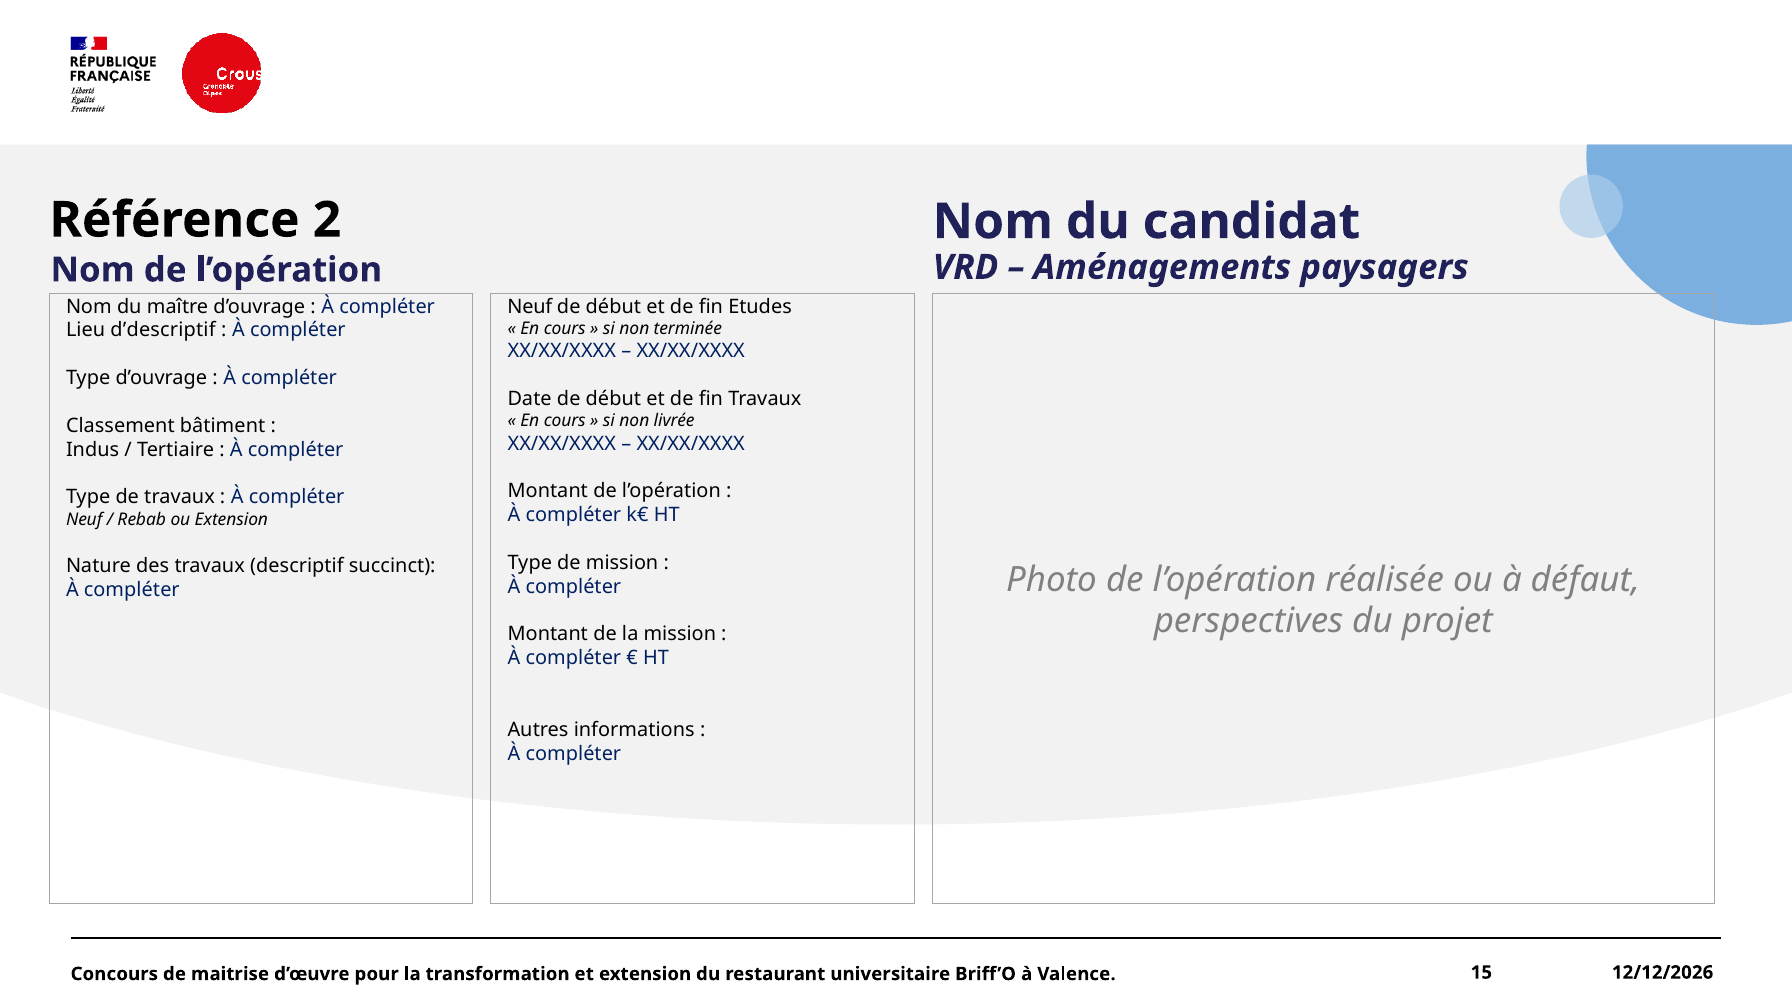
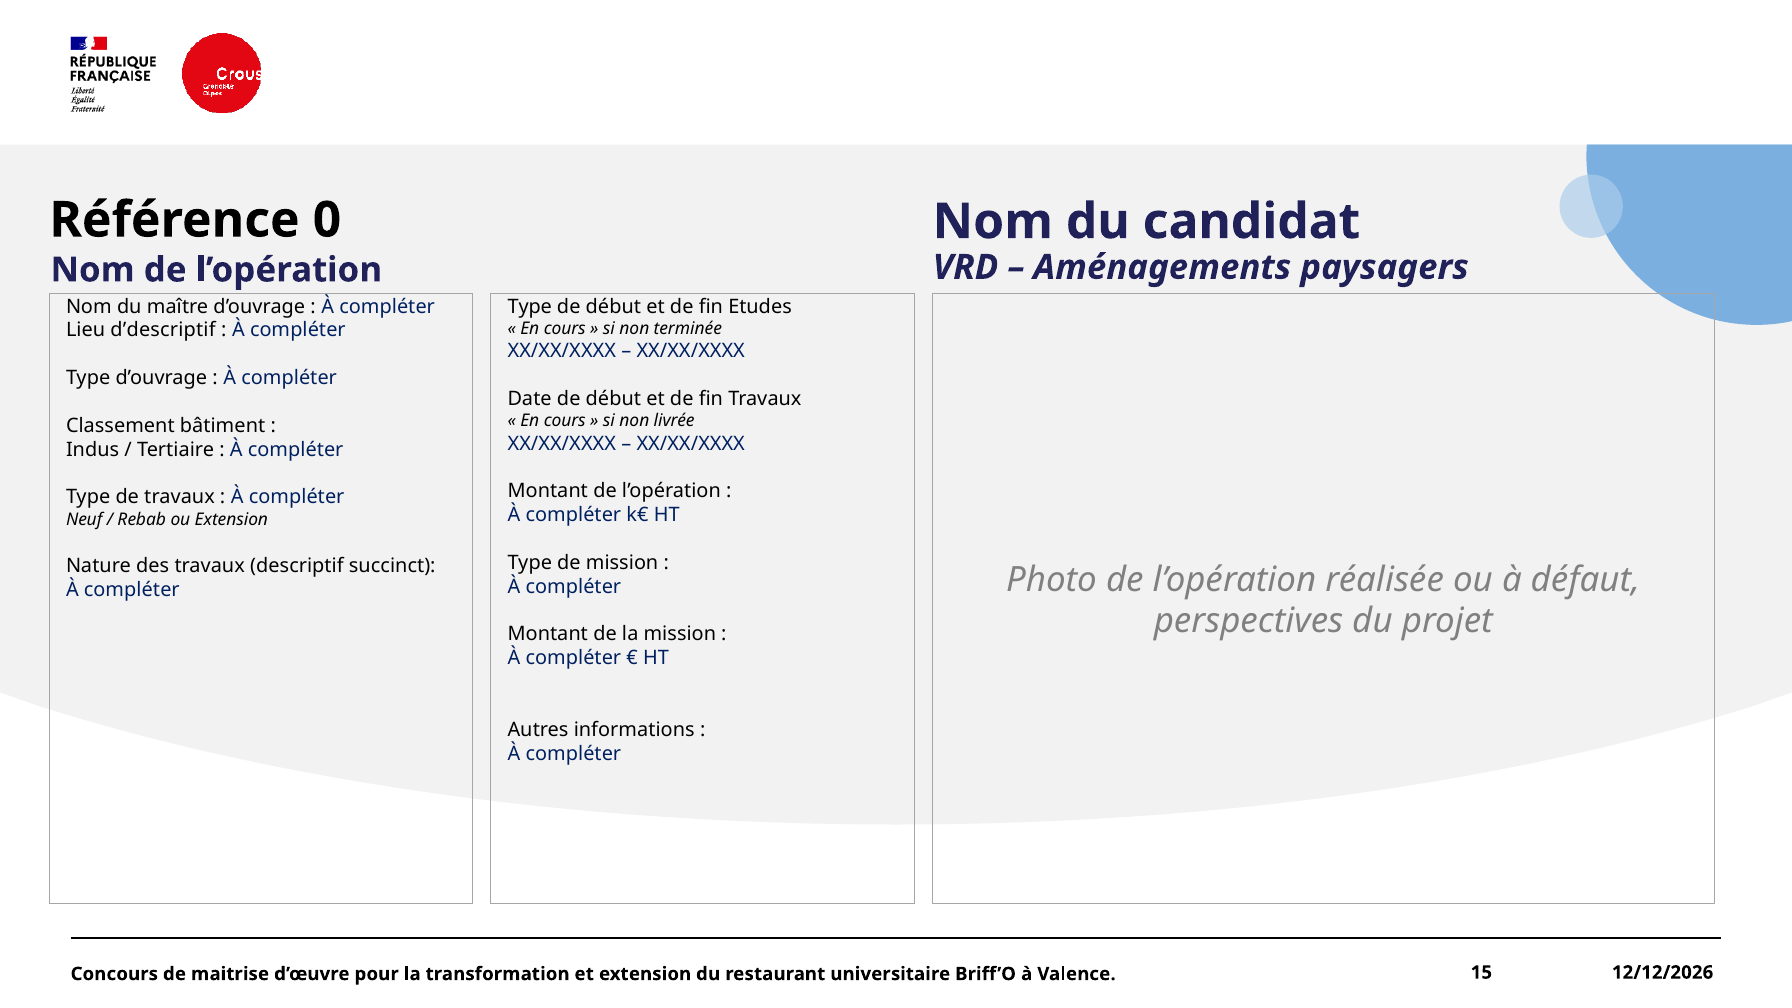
2: 2 -> 0
Neuf at (530, 306): Neuf -> Type
